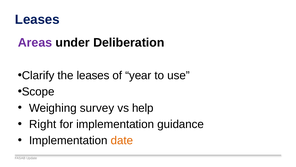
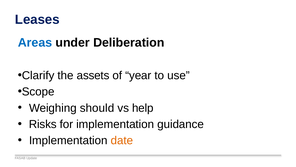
Areas colour: purple -> blue
the leases: leases -> assets
survey: survey -> should
Right: Right -> Risks
